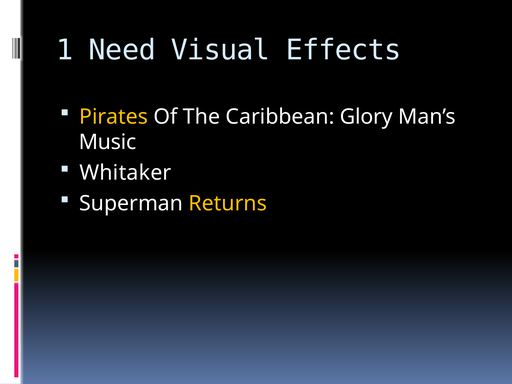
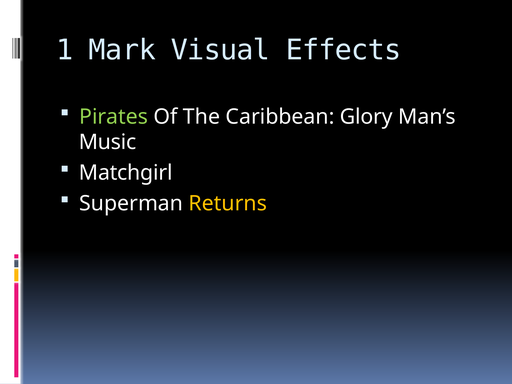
Need: Need -> Mark
Pirates colour: yellow -> light green
Whitaker: Whitaker -> Matchgirl
